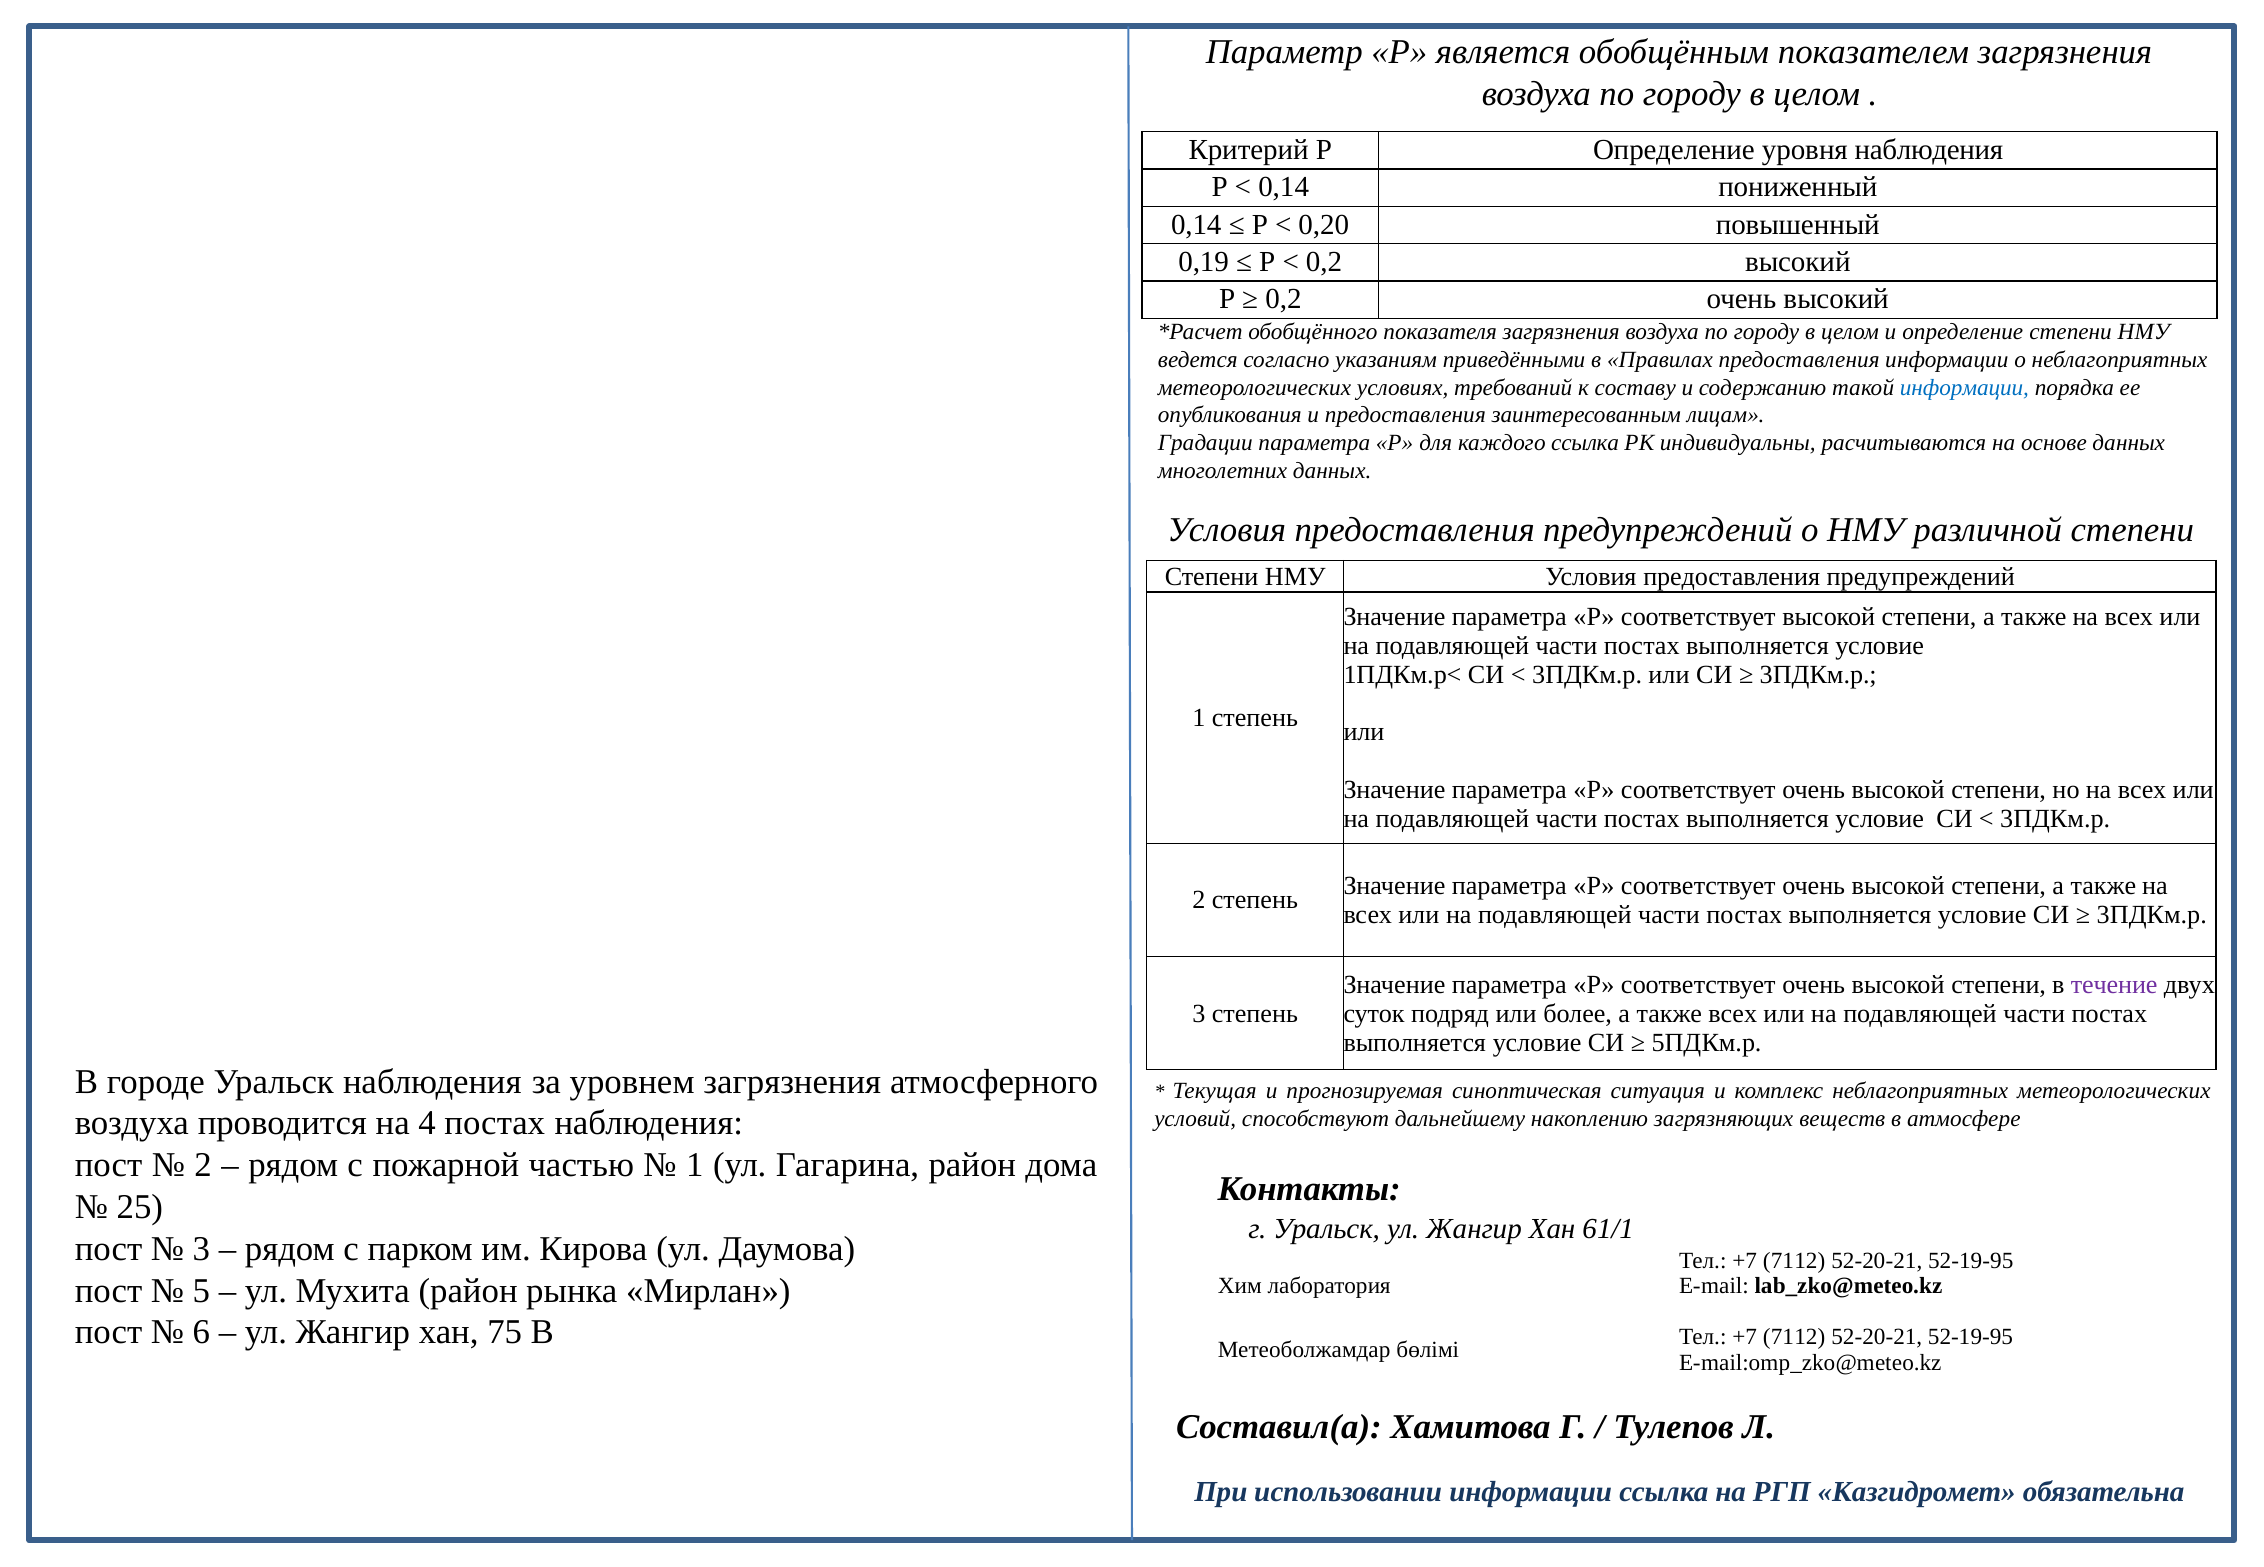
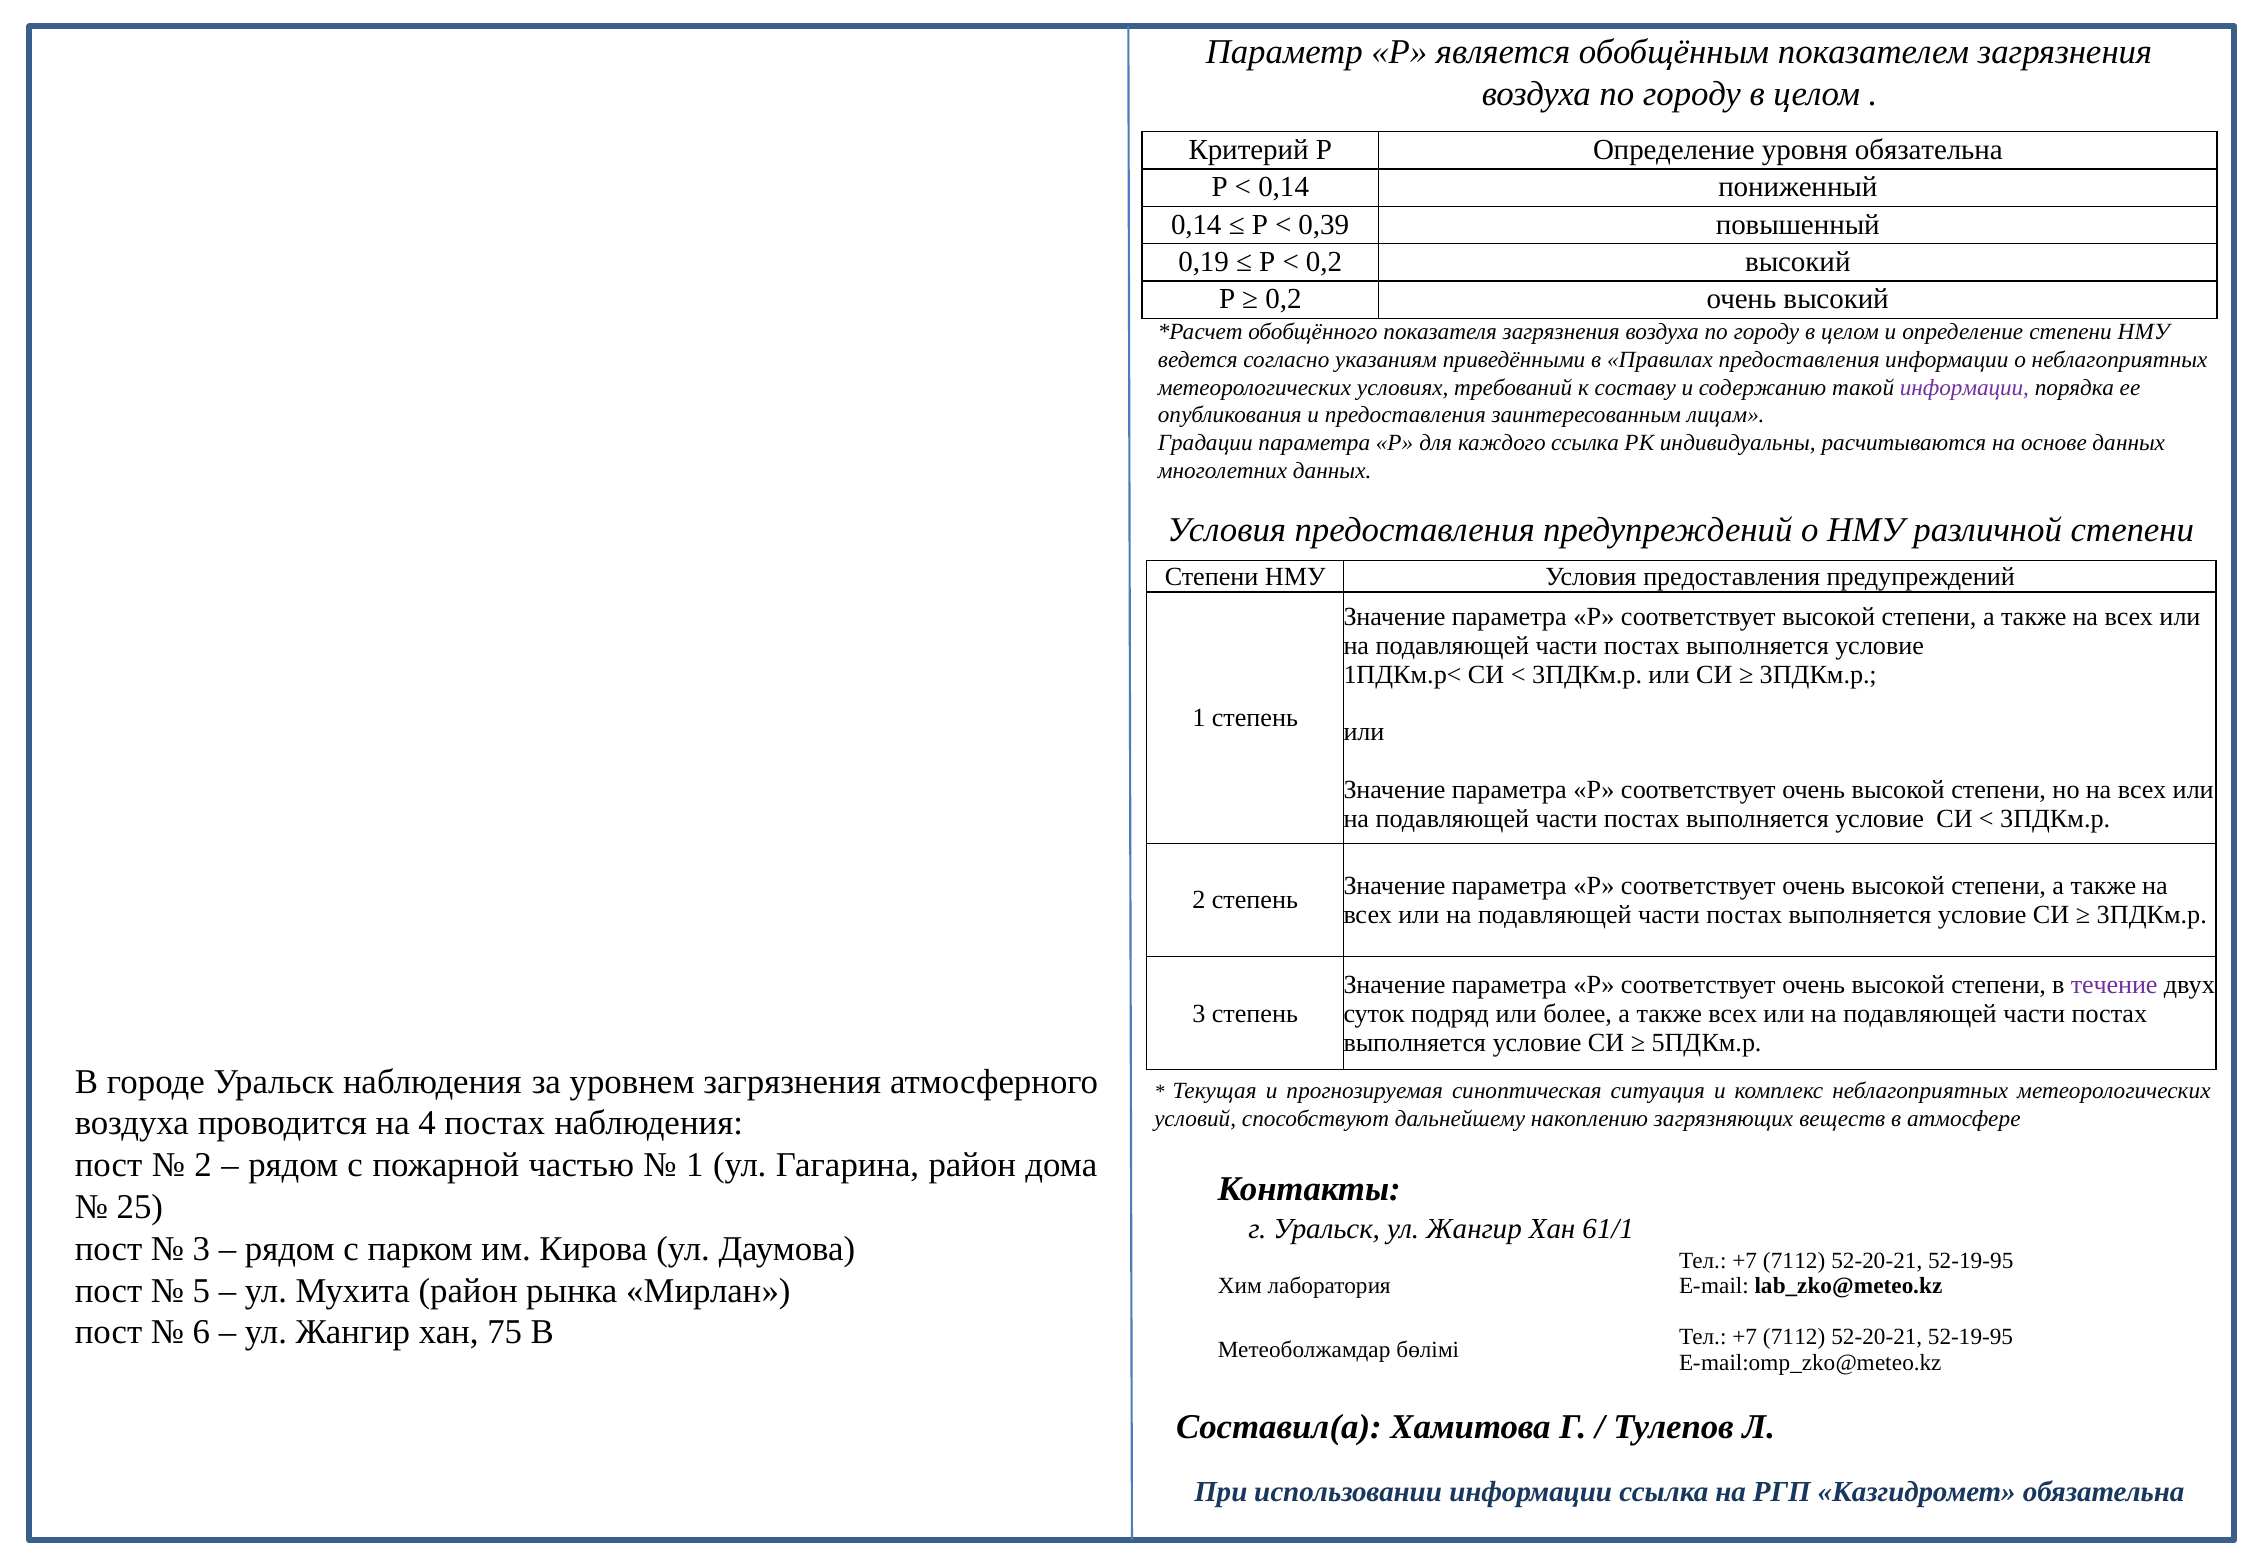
уровня наблюдения: наблюдения -> обязательна
0,20: 0,20 -> 0,39
информации at (1964, 387) colour: blue -> purple
